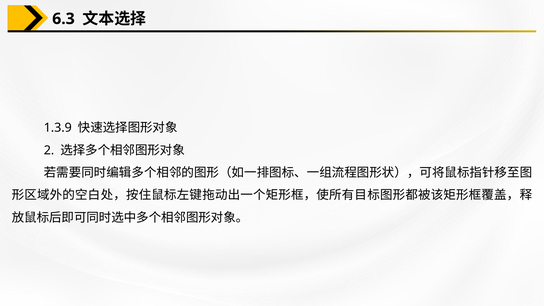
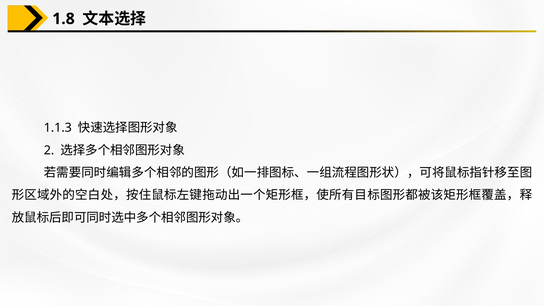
6.3: 6.3 -> 1.8
1.3.9: 1.3.9 -> 1.1.3
